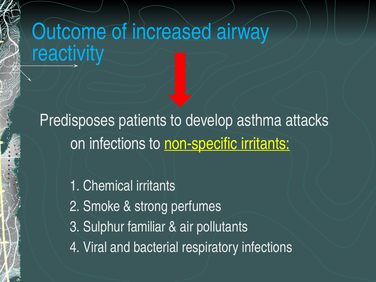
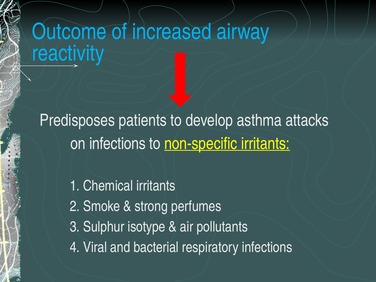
familiar: familiar -> isotype
